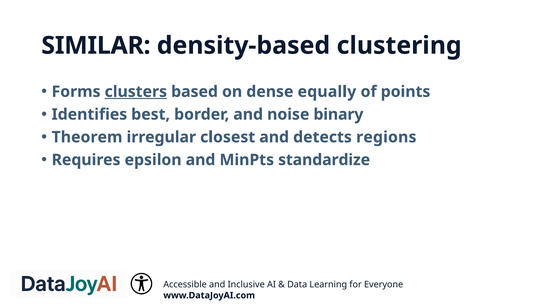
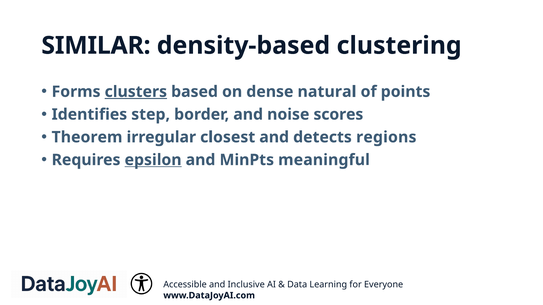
equally: equally -> natural
best: best -> step
binary: binary -> scores
epsilon underline: none -> present
standardize: standardize -> meaningful
